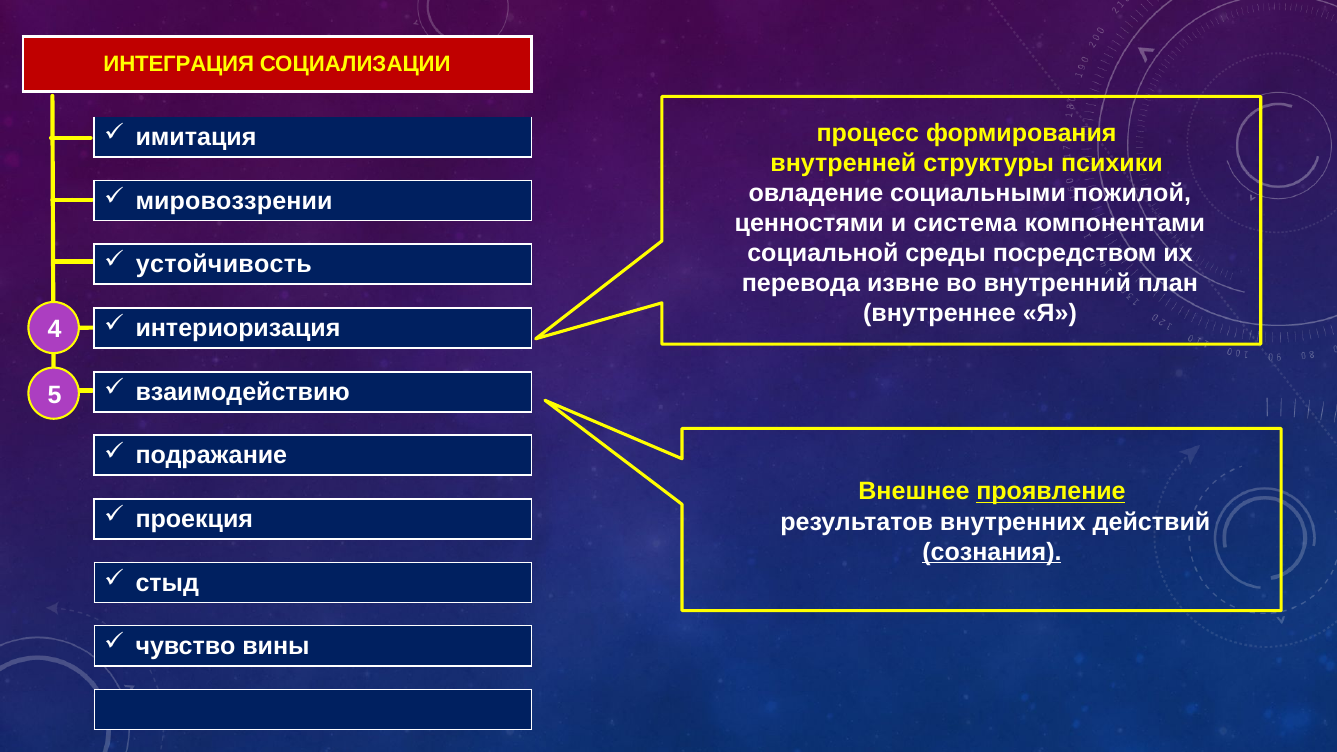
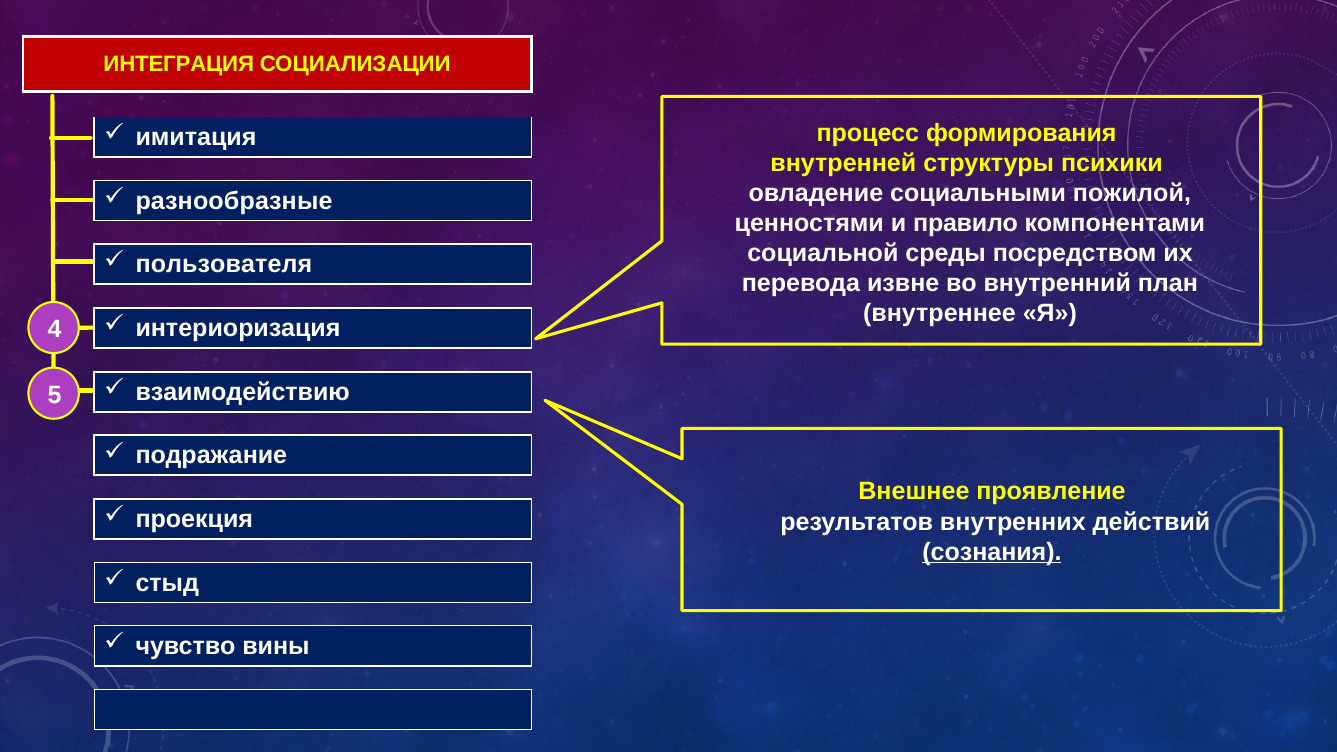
мировоззрении: мировоззрении -> разнообразные
система: система -> правило
устойчивость: устойчивость -> пользователя
проявление underline: present -> none
